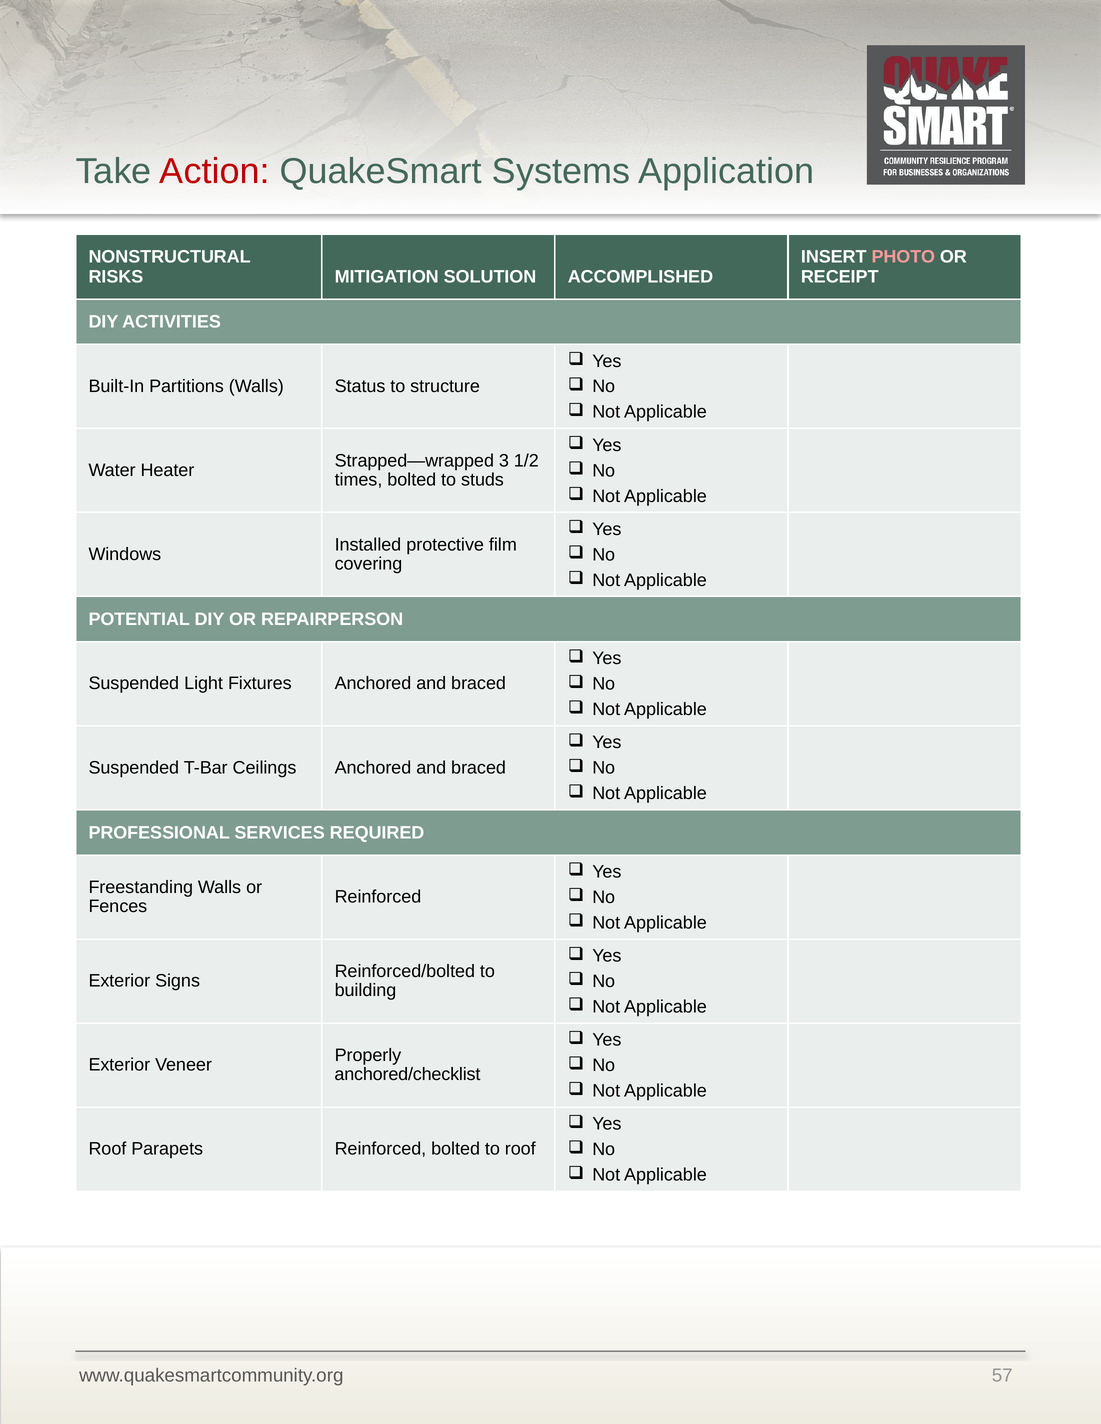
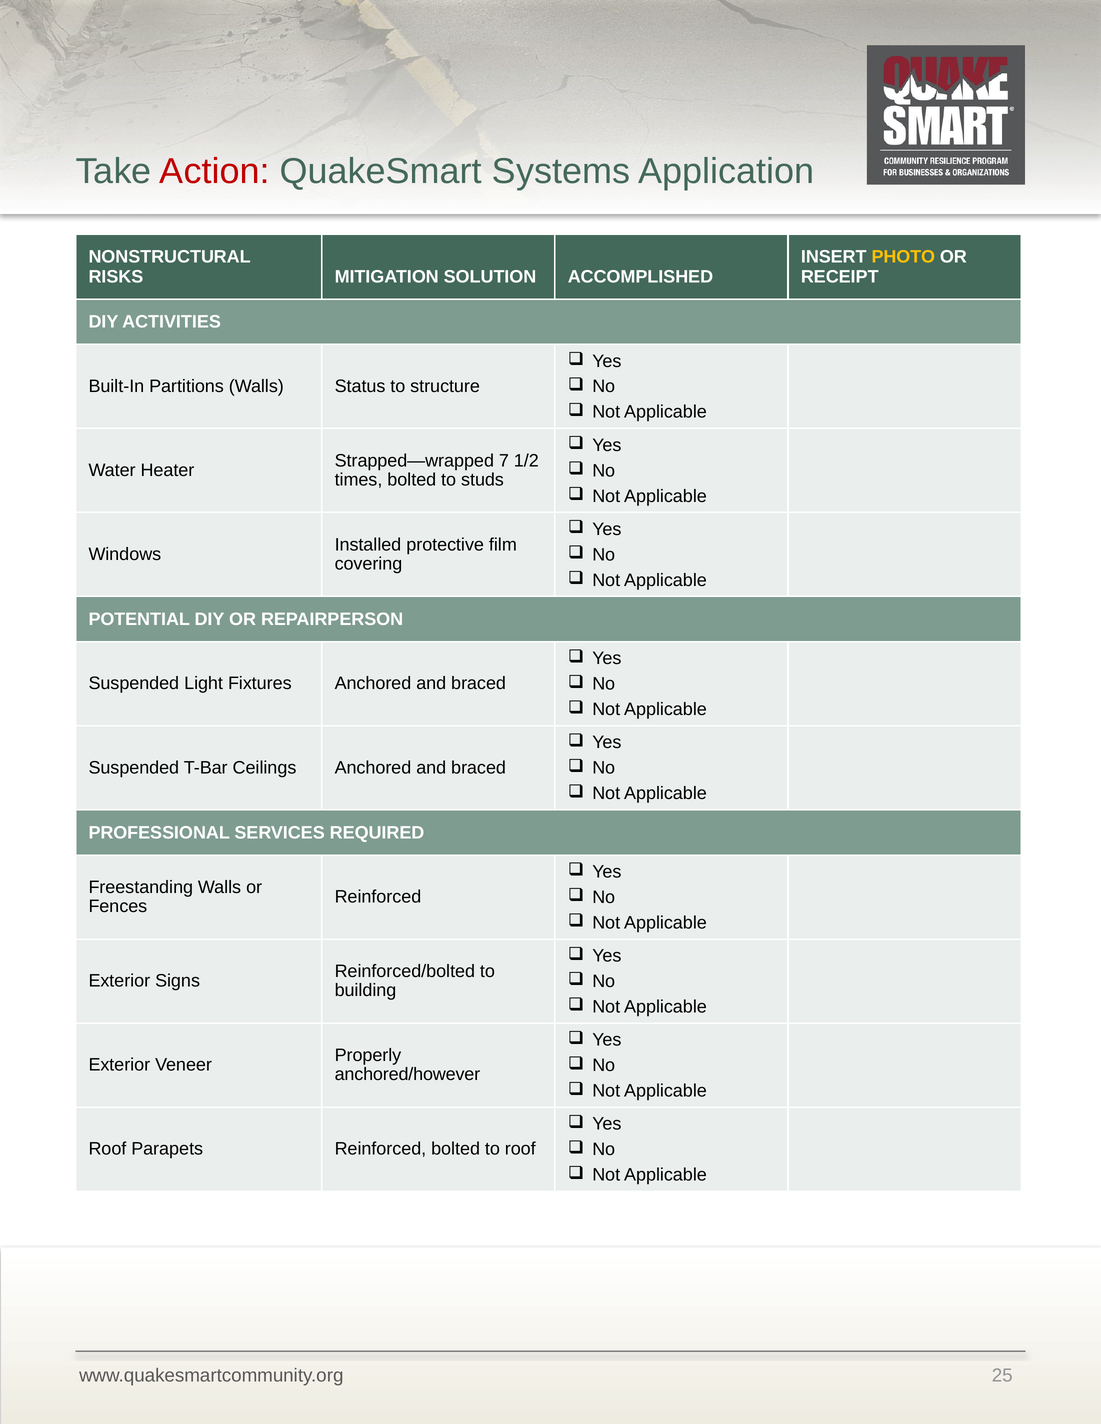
PHOTO colour: pink -> yellow
3: 3 -> 7
anchored/checklist: anchored/checklist -> anchored/however
57: 57 -> 25
